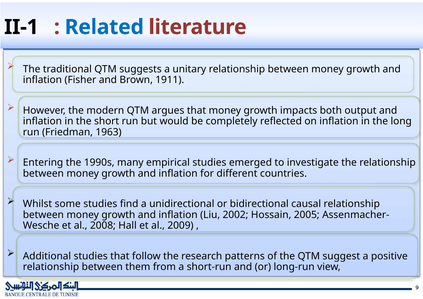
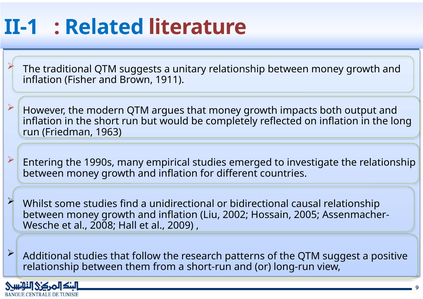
II-1 colour: black -> blue
